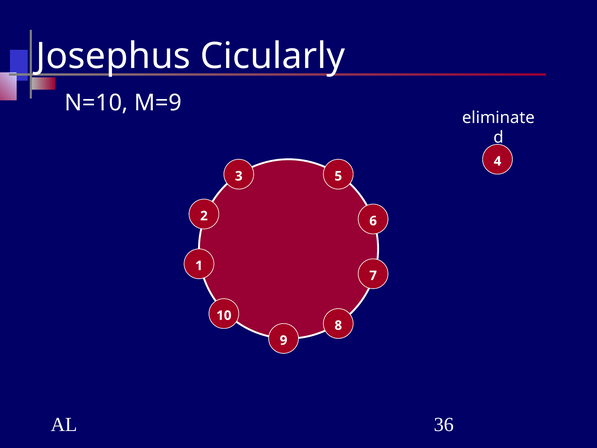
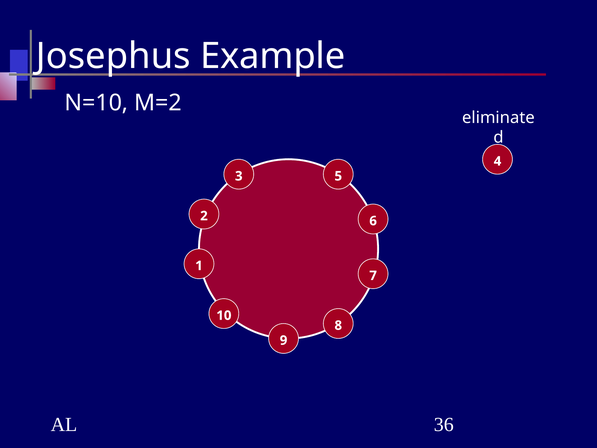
Cicularly: Cicularly -> Example
M=9: M=9 -> M=2
